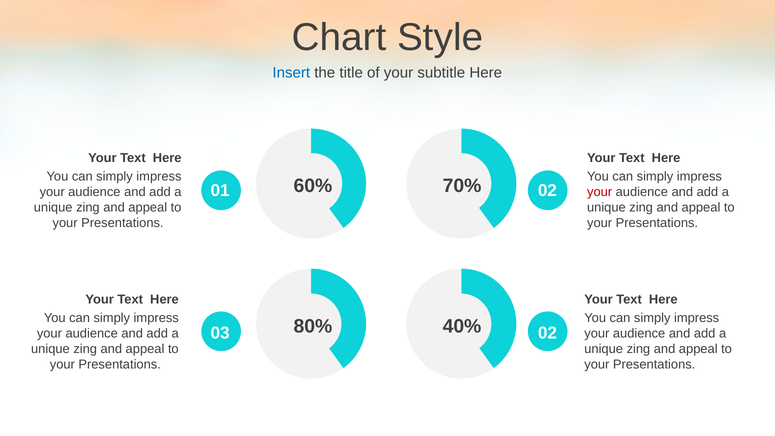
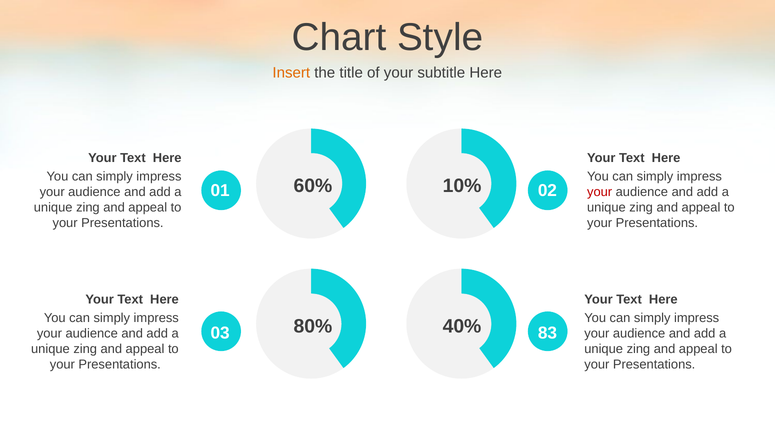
Insert colour: blue -> orange
70%: 70% -> 10%
03 02: 02 -> 83
